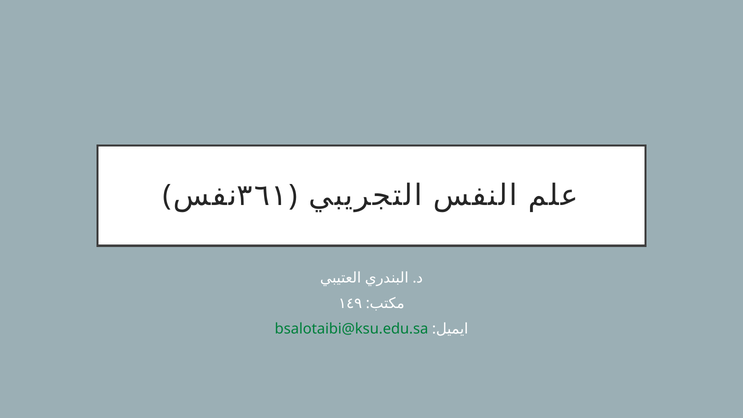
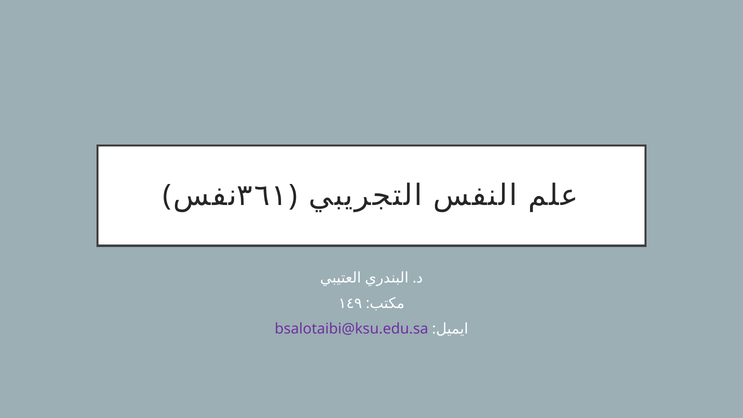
bsalotaibi@ksu.edu.sa colour: green -> purple
